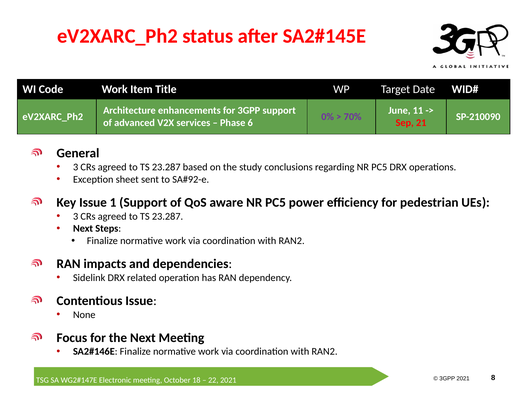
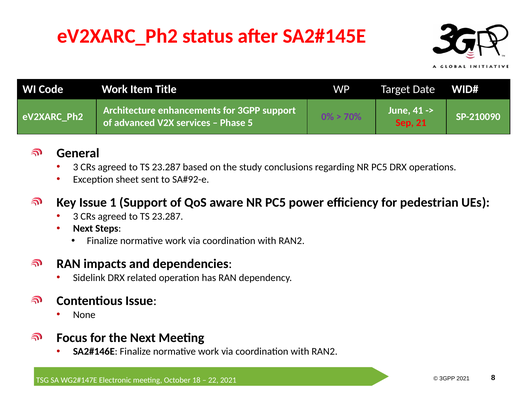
11: 11 -> 41
6: 6 -> 5
